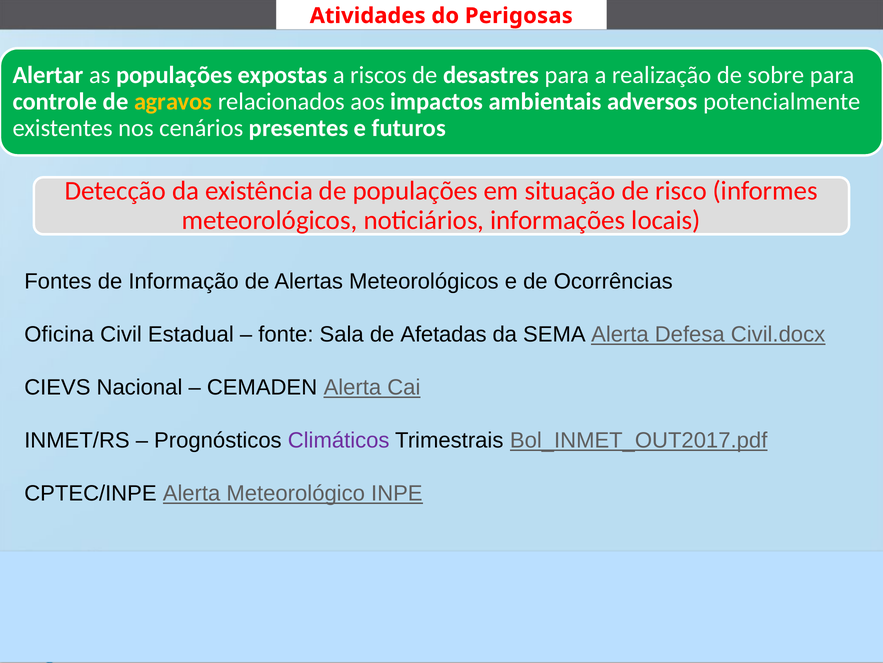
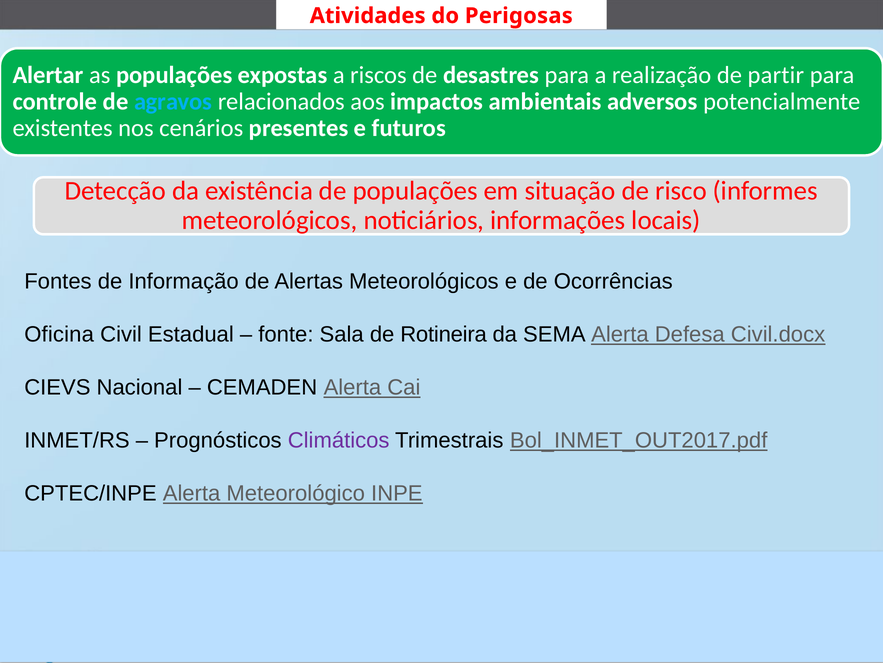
sobre: sobre -> partir
agravos colour: yellow -> light blue
Afetadas: Afetadas -> Rotineira
